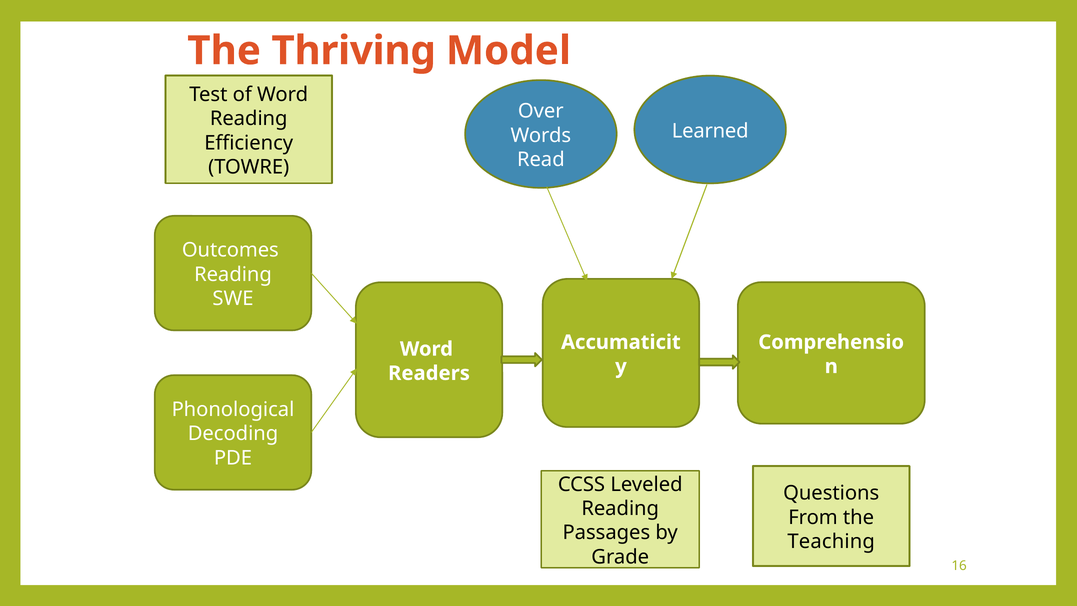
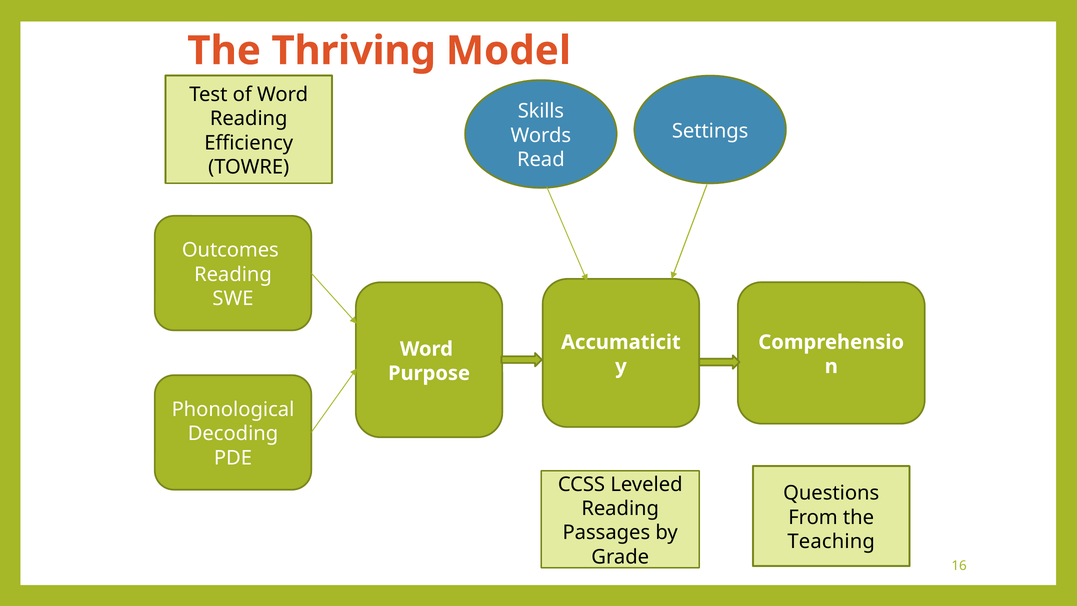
Over: Over -> Skills
Learned: Learned -> Settings
Readers: Readers -> Purpose
